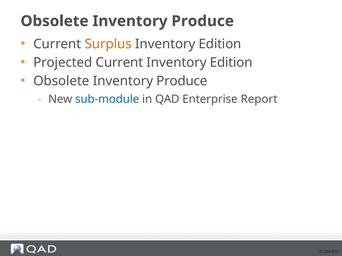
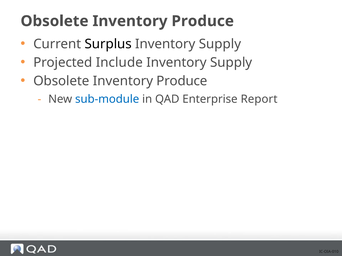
Surplus colour: orange -> black
Edition at (220, 44): Edition -> Supply
Projected Current: Current -> Include
Edition at (231, 63): Edition -> Supply
